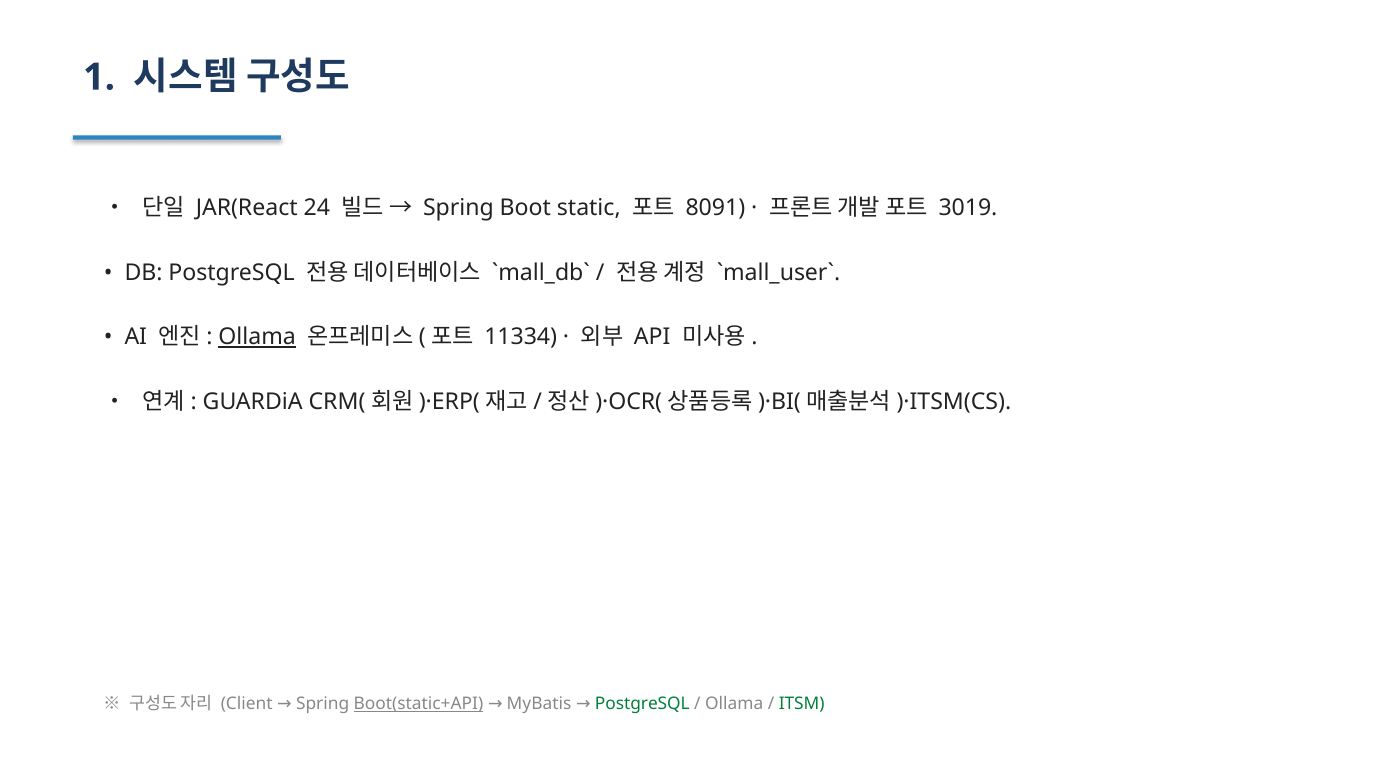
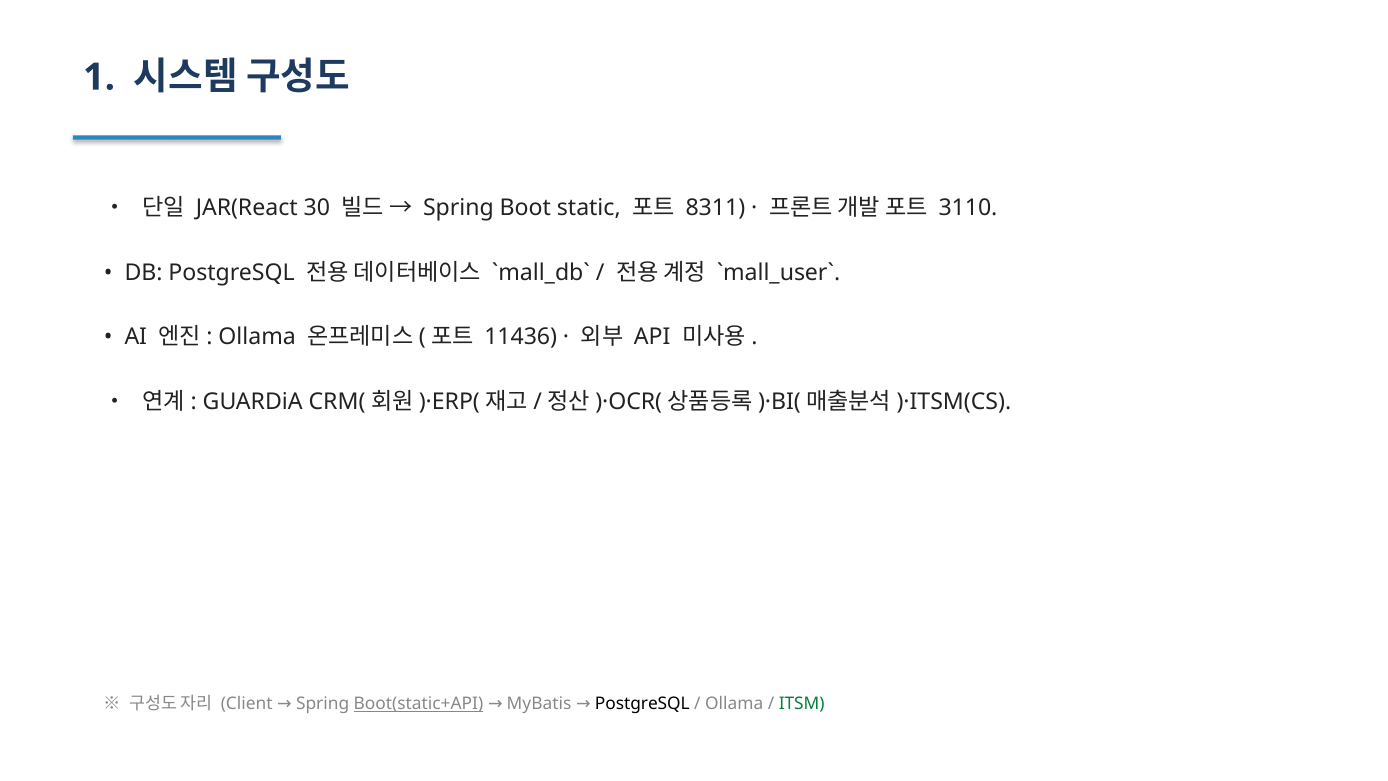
24: 24 -> 30
8091: 8091 -> 8311
3019: 3019 -> 3110
Ollama at (257, 337) underline: present -> none
11334: 11334 -> 11436
PostgreSQL at (642, 704) colour: green -> black
